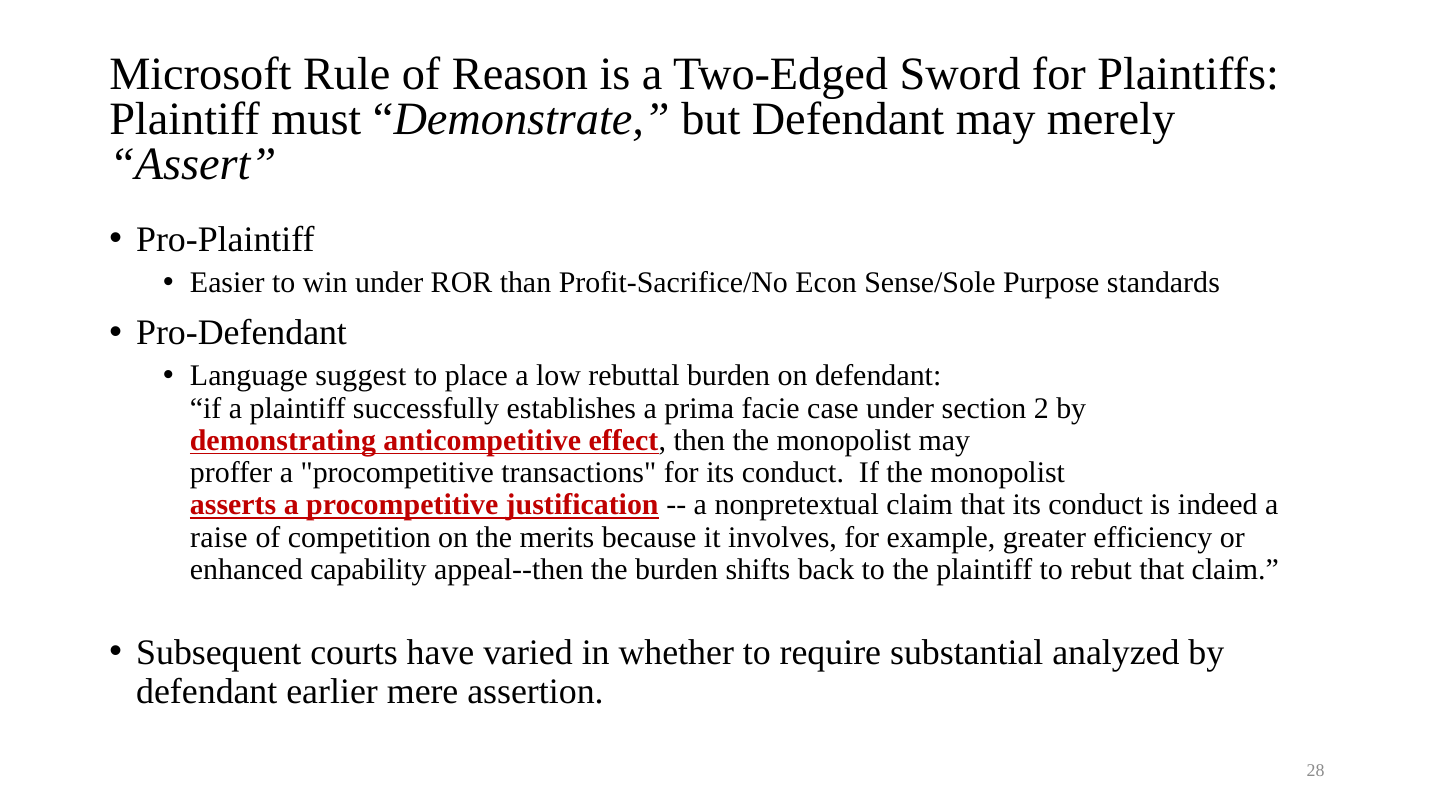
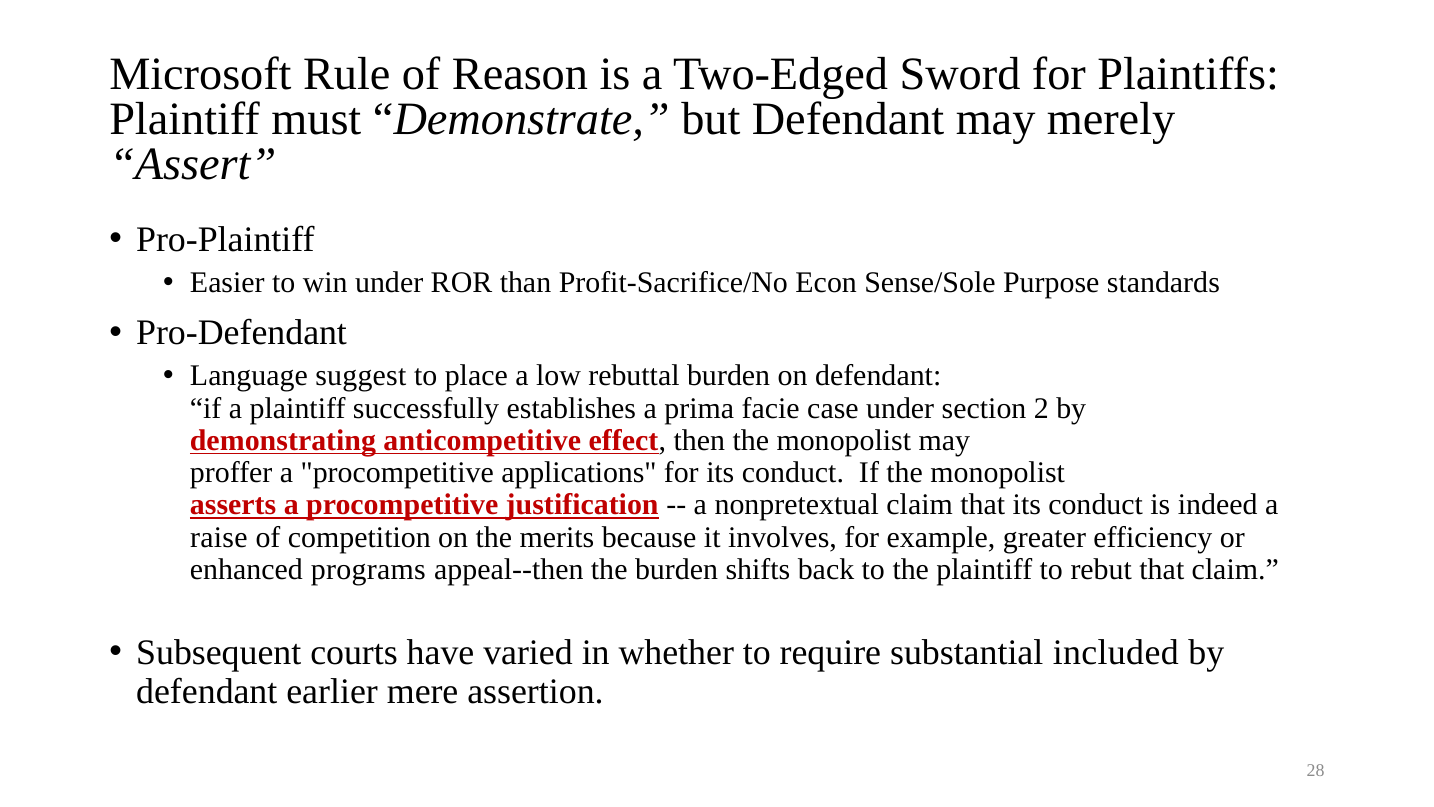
transactions: transactions -> applications
capability: capability -> programs
analyzed: analyzed -> included
